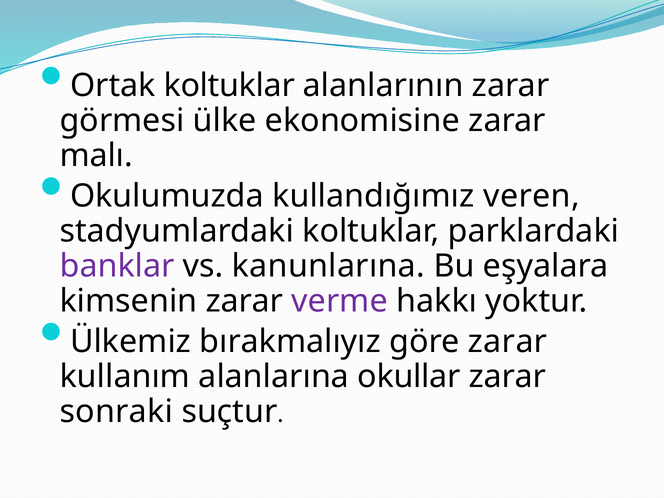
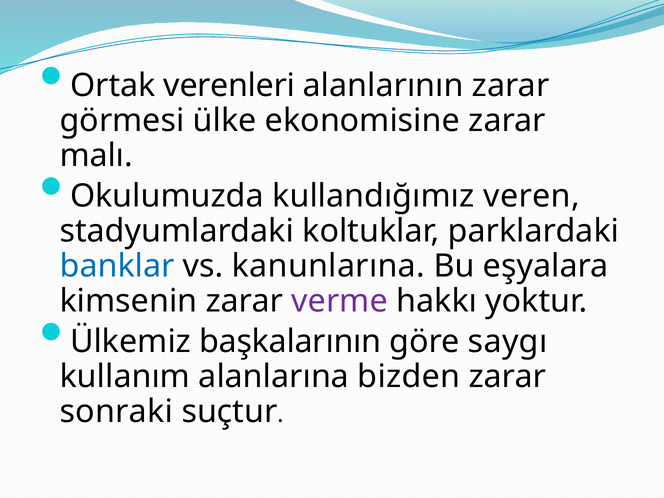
Ortak koltuklar: koltuklar -> verenleri
banklar colour: purple -> blue
bırakmalıyız: bırakmalıyız -> başkalarının
göre zarar: zarar -> saygı
okullar: okullar -> bizden
